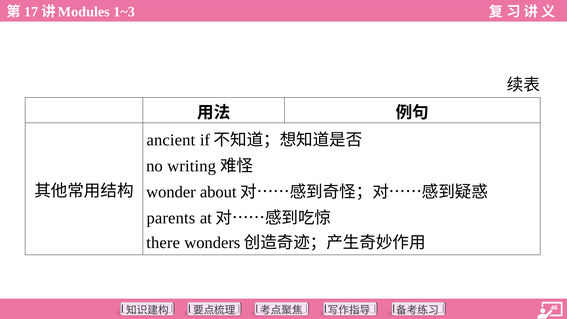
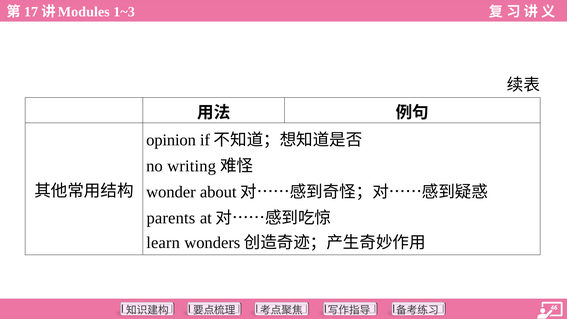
ancient: ancient -> opinion
there: there -> learn
